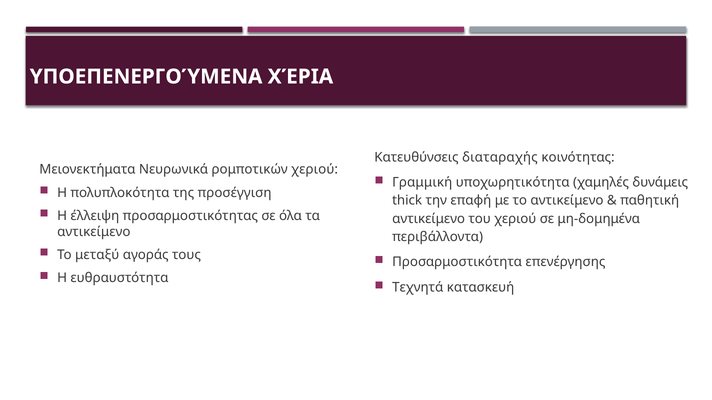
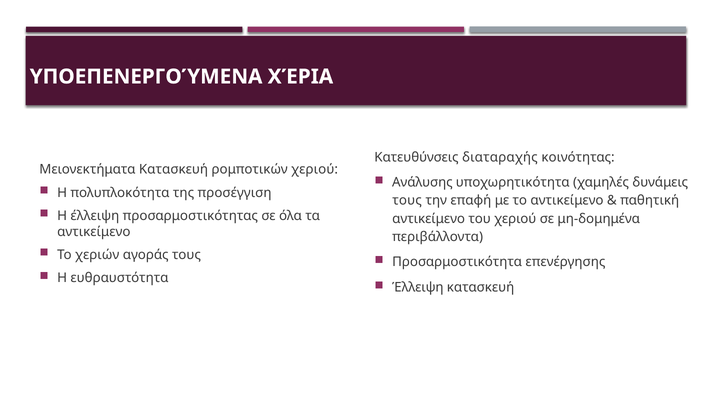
Μειονεκτήματα Νευρωνικά: Νευρωνικά -> Κατασκευή
Γραμμική: Γραμμική -> Ανάλυσης
thick at (407, 201): thick -> τους
μεταξύ: μεταξύ -> χεριών
Τεχνητά at (418, 288): Τεχνητά -> Έλλειψη
